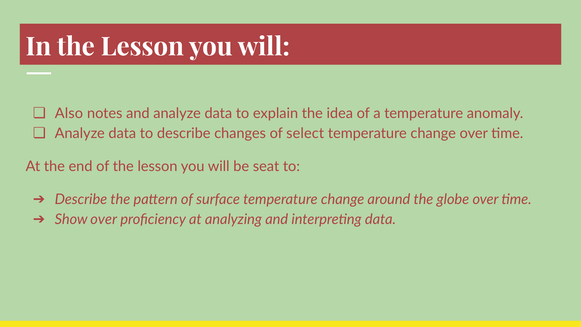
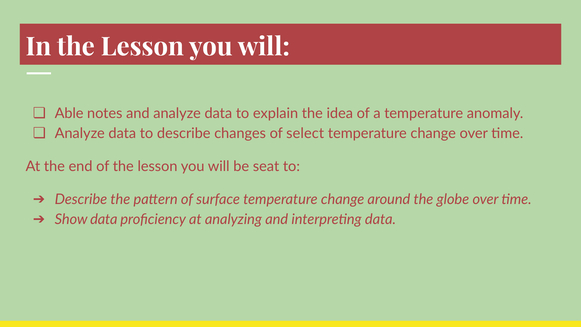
Also: Also -> Able
Show over: over -> data
